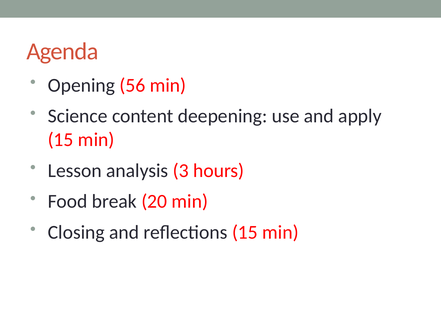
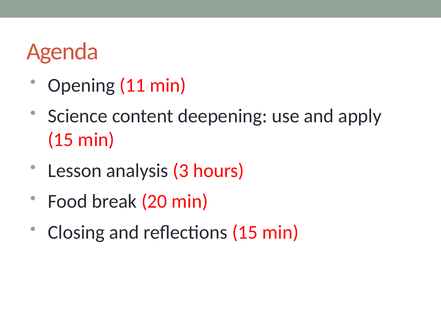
56: 56 -> 11
